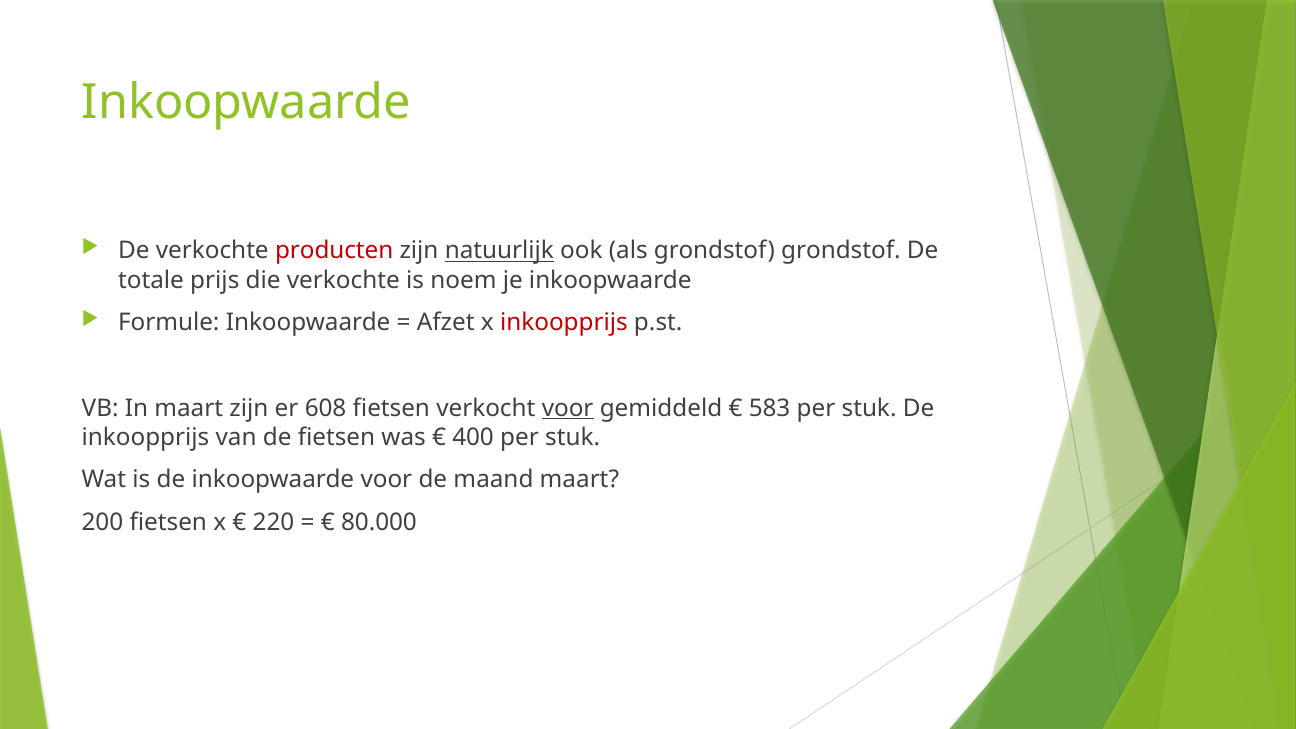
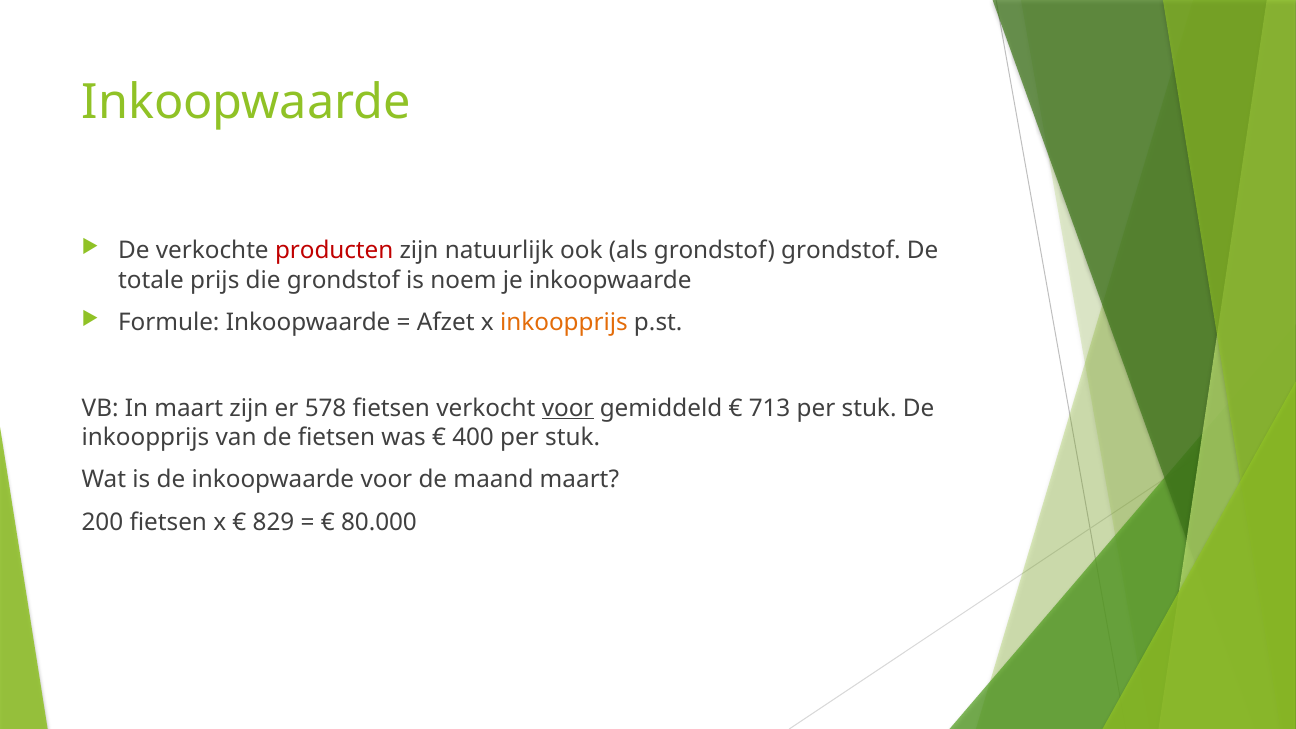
natuurlijk underline: present -> none
die verkochte: verkochte -> grondstof
inkoopprijs at (564, 323) colour: red -> orange
608: 608 -> 578
583: 583 -> 713
220: 220 -> 829
